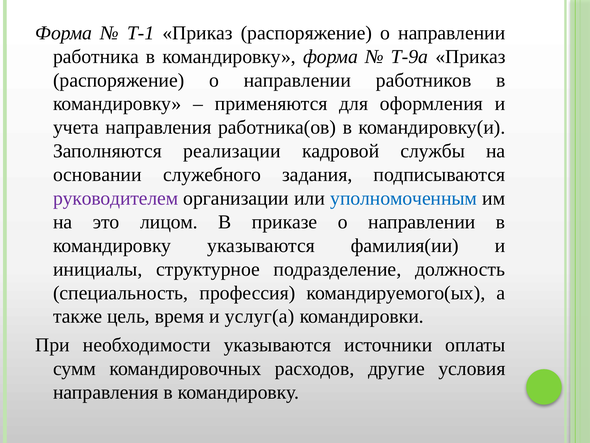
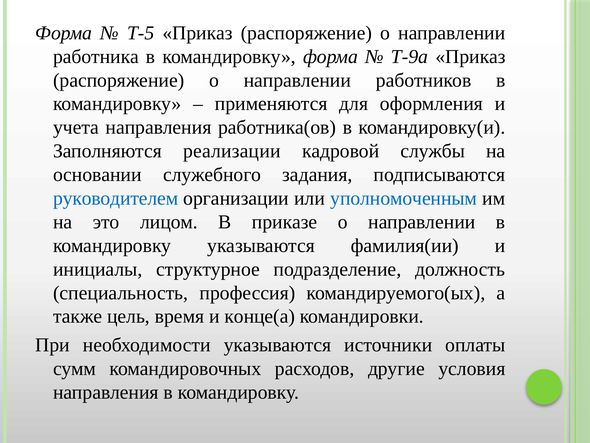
Т-1: Т-1 -> Т-5
руководителем colour: purple -> blue
услуг(а: услуг(а -> конце(а
